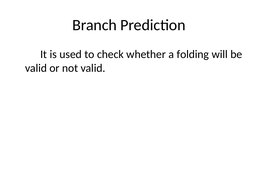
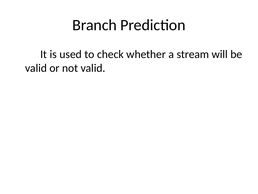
folding: folding -> stream
